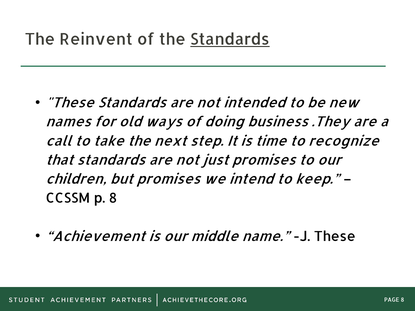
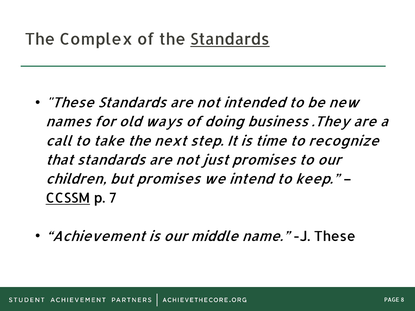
Reinvent: Reinvent -> Complex
CCSSM underline: none -> present
p 8: 8 -> 7
